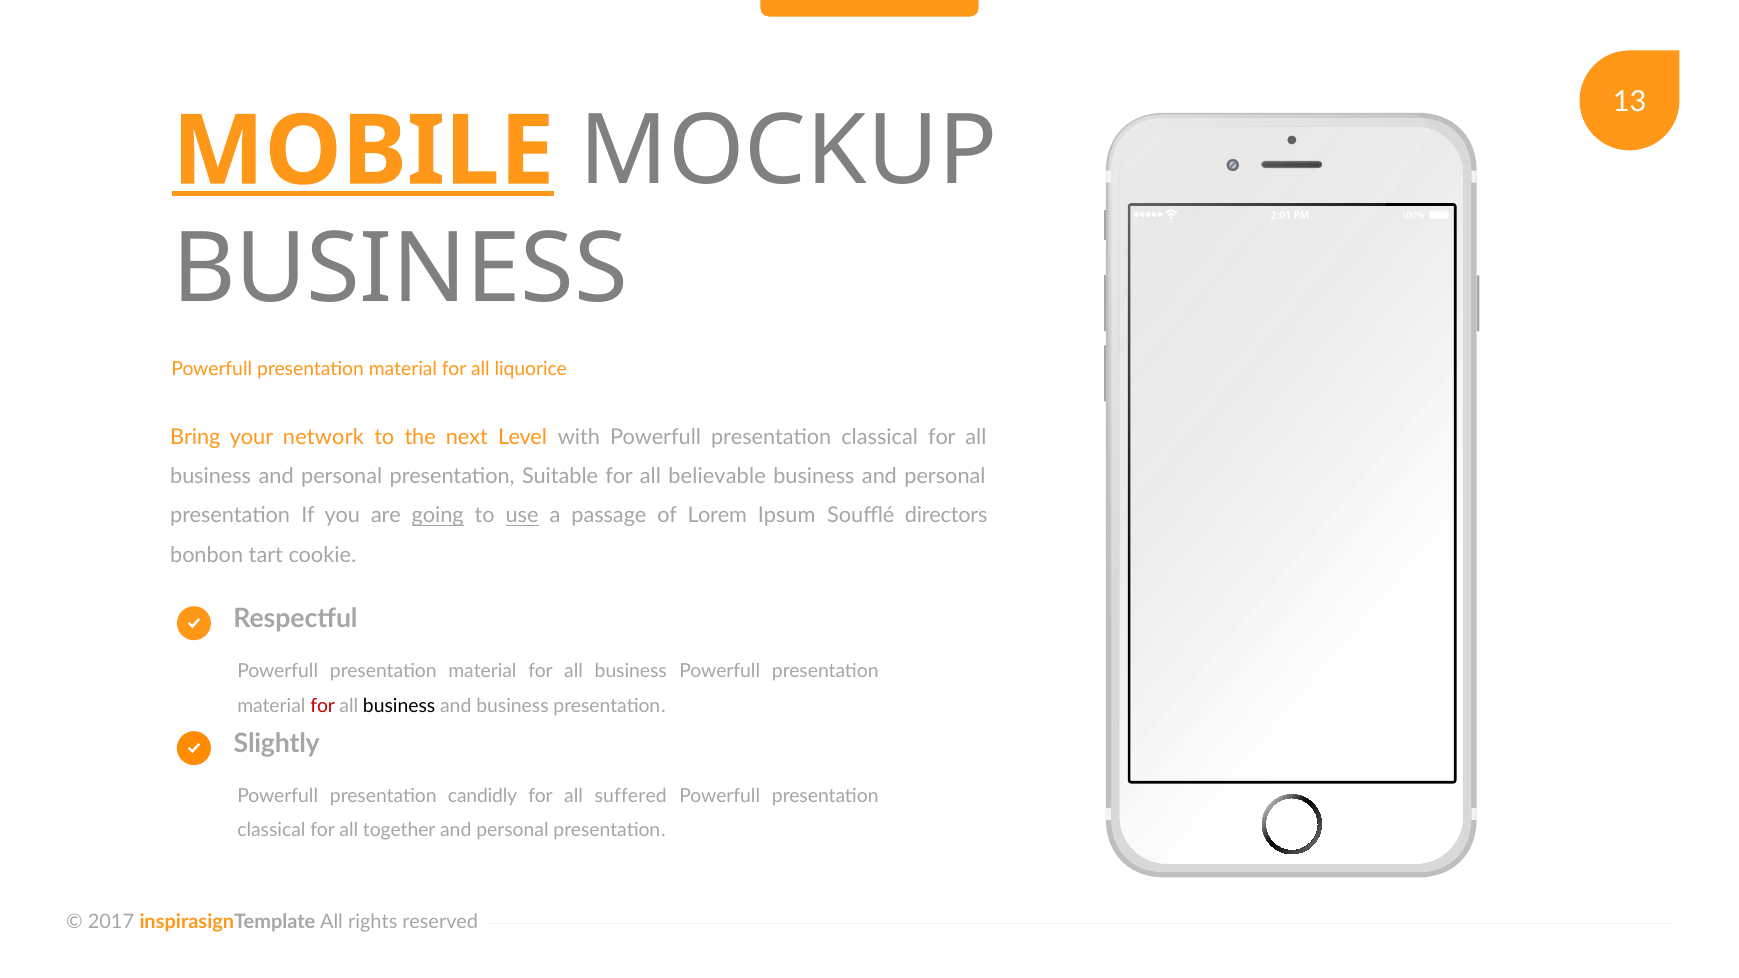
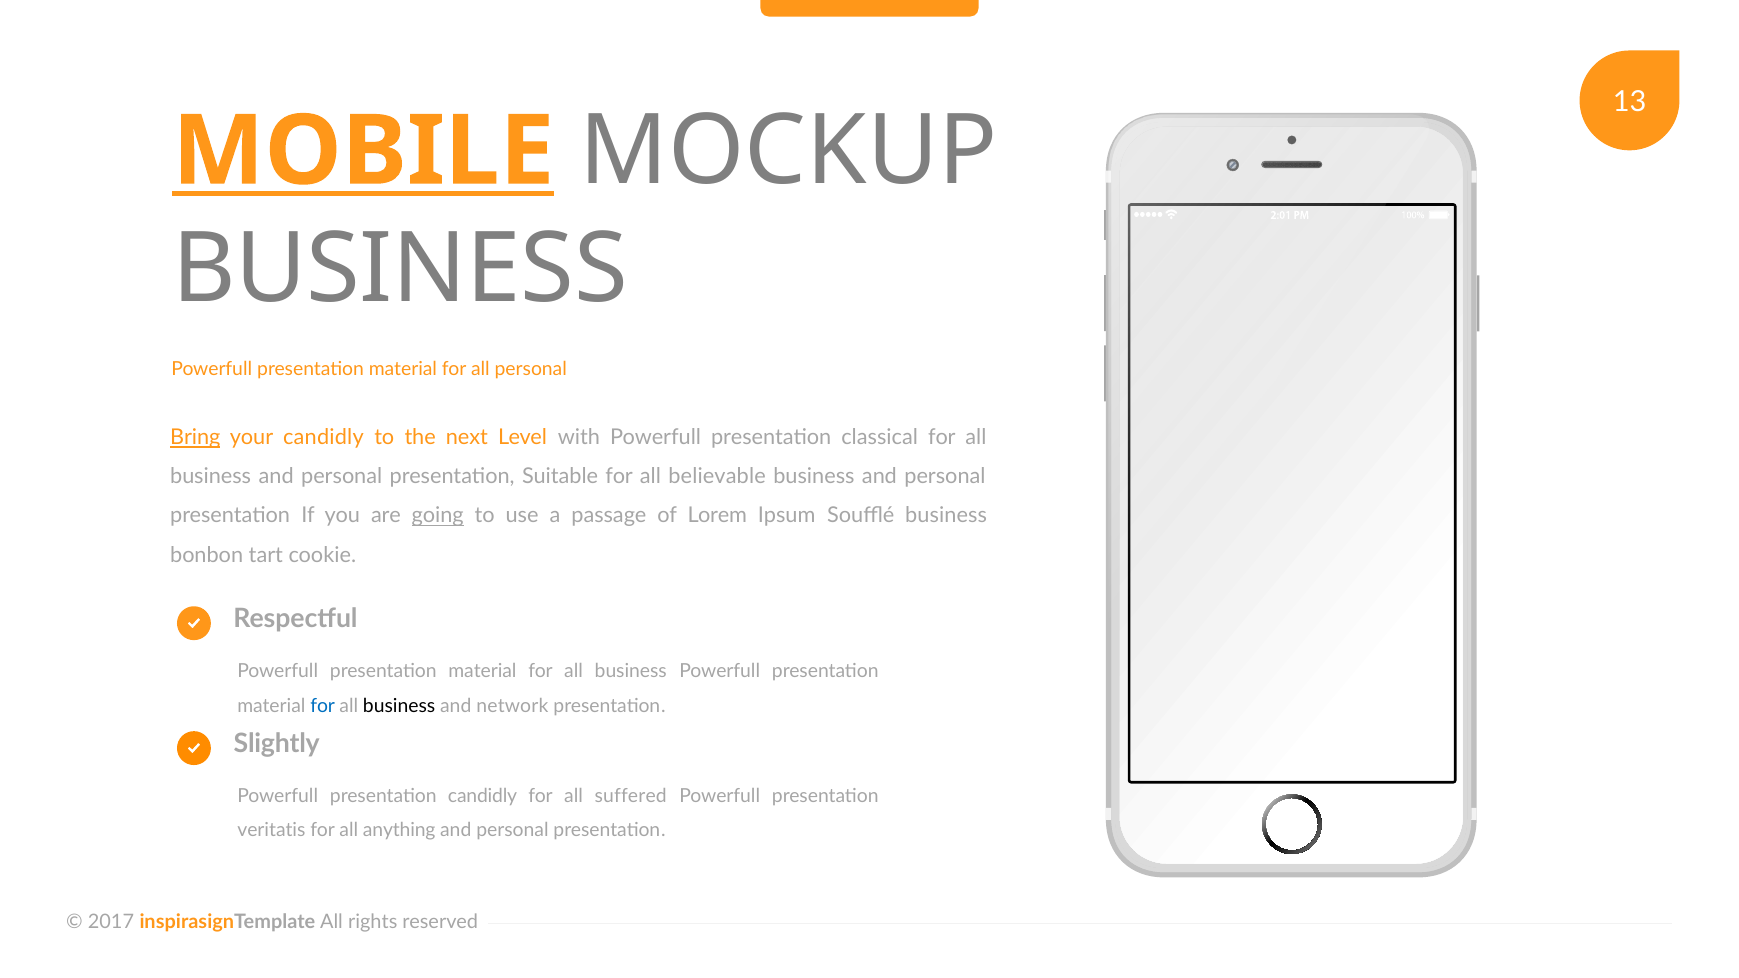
all liquorice: liquorice -> personal
Bring underline: none -> present
your network: network -> candidly
use underline: present -> none
Soufflé directors: directors -> business
for at (323, 706) colour: red -> blue
and business: business -> network
classical at (271, 831): classical -> veritatis
together: together -> anything
